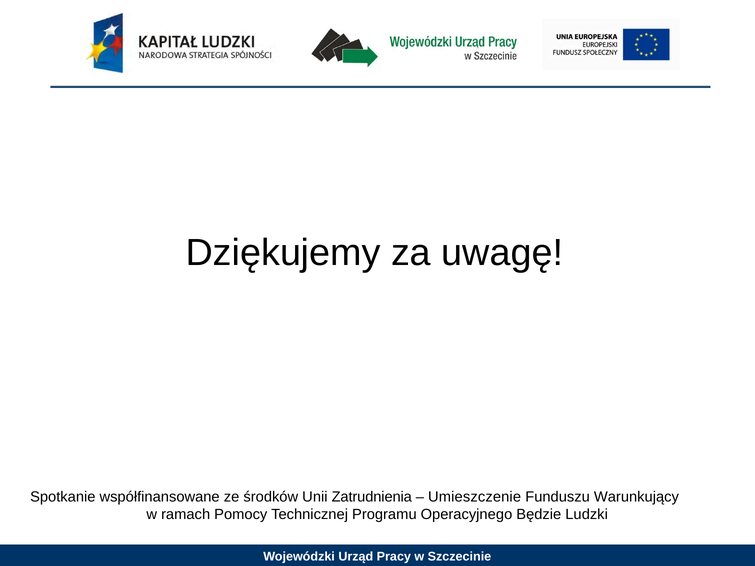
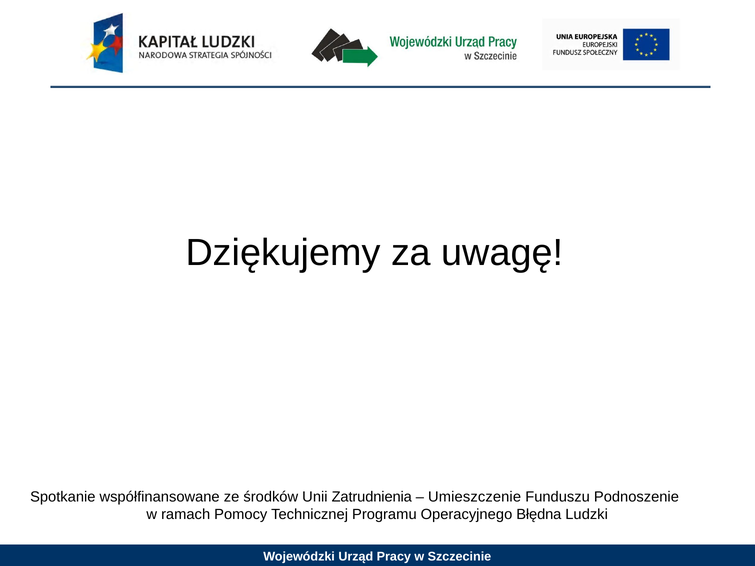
Warunkujący: Warunkujący -> Podnoszenie
Będzie: Będzie -> Błędna
